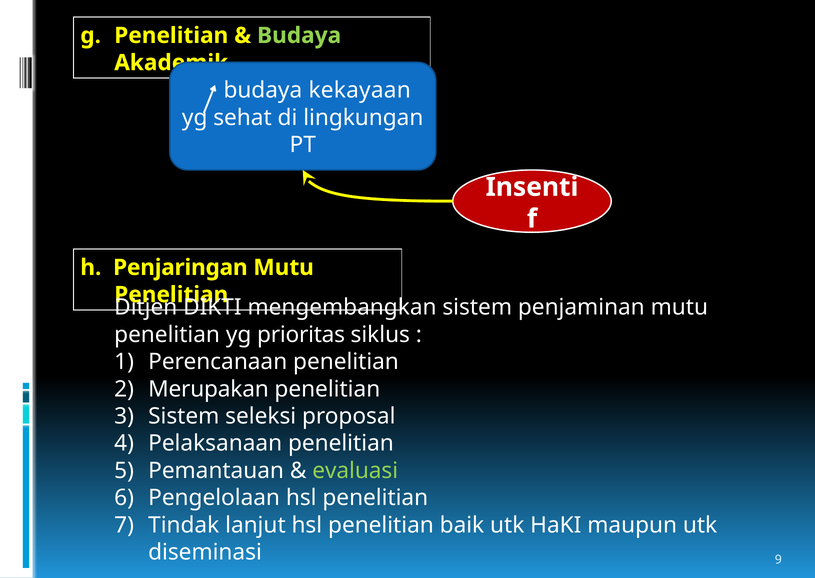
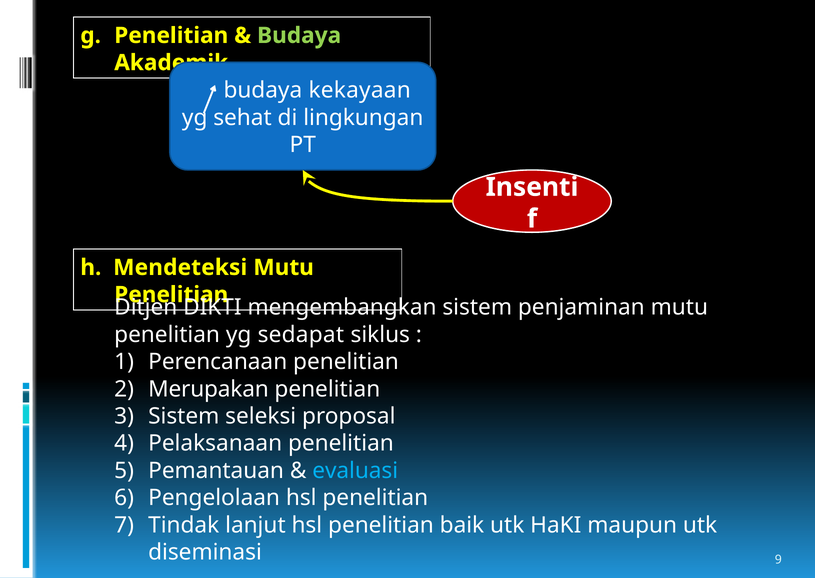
Penjaringan: Penjaringan -> Mendeteksi
prioritas: prioritas -> sedapat
evaluasi colour: light green -> light blue
